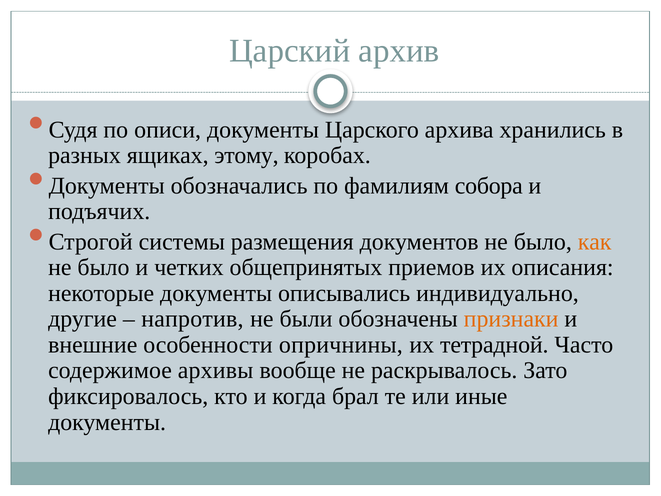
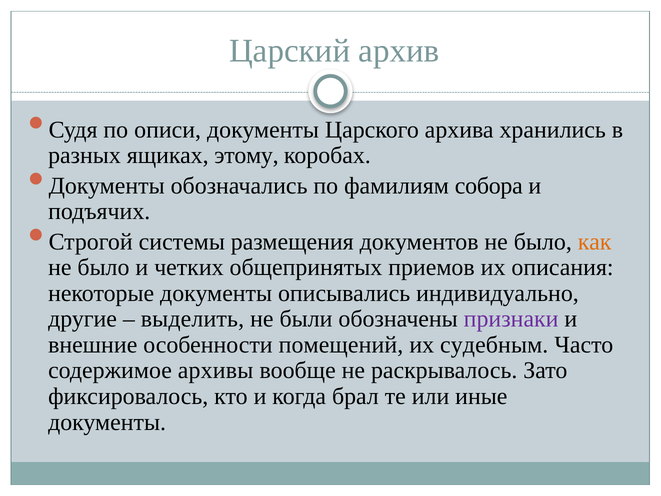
напротив: напротив -> выделить
признаки colour: orange -> purple
опричнины: опричнины -> помещений
тетрадной: тетрадной -> судебным
